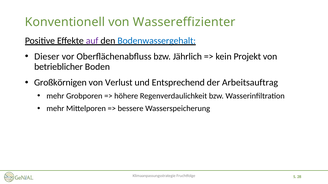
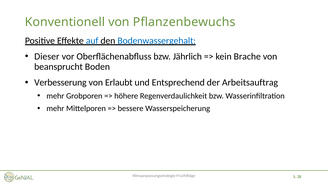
Wassereffizienter: Wassereffizienter -> Pflanzenbewuchs
auf colour: purple -> blue
Projekt: Projekt -> Brache
betrieblicher: betrieblicher -> beansprucht
Großkörnigen: Großkörnigen -> Verbesserung
Verlust: Verlust -> Erlaubt
